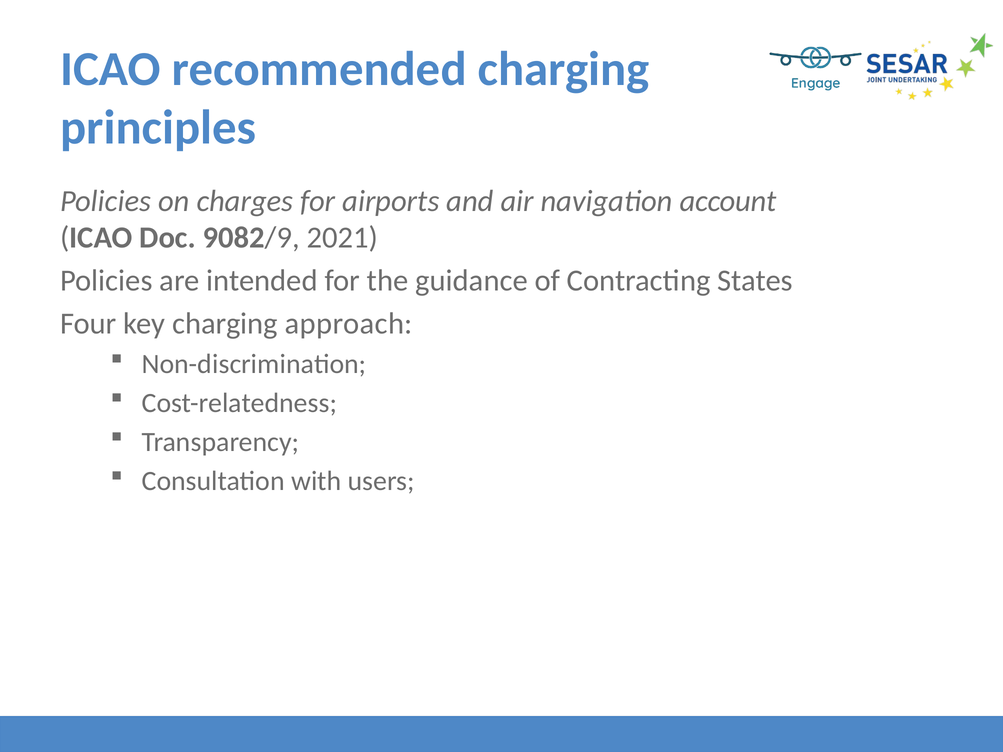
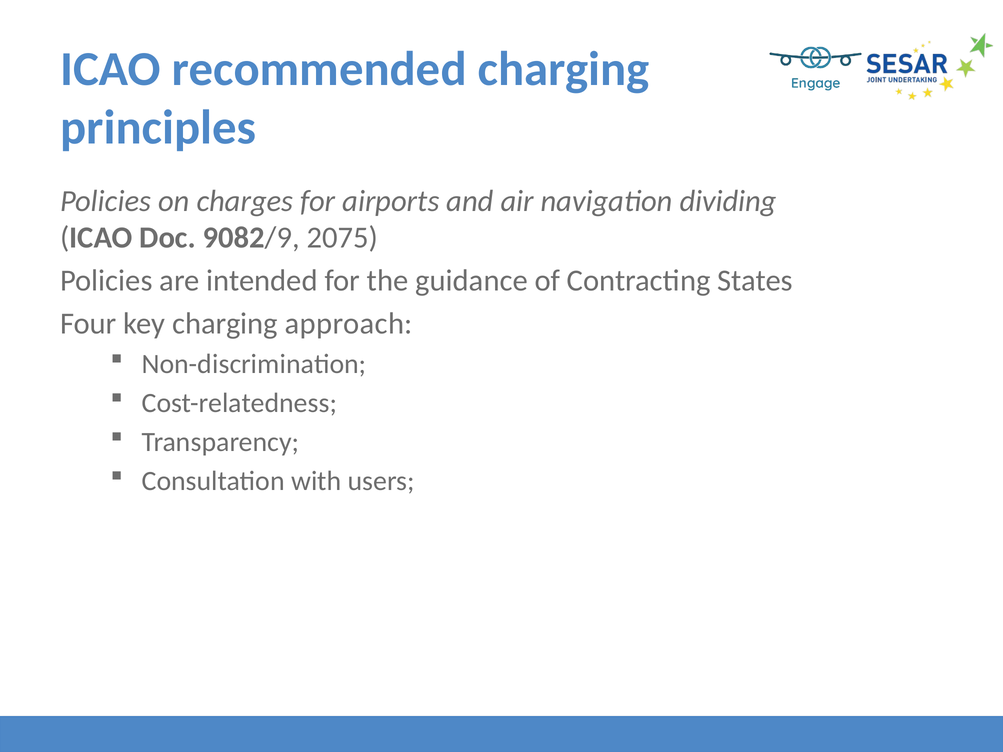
account: account -> dividing
2021: 2021 -> 2075
